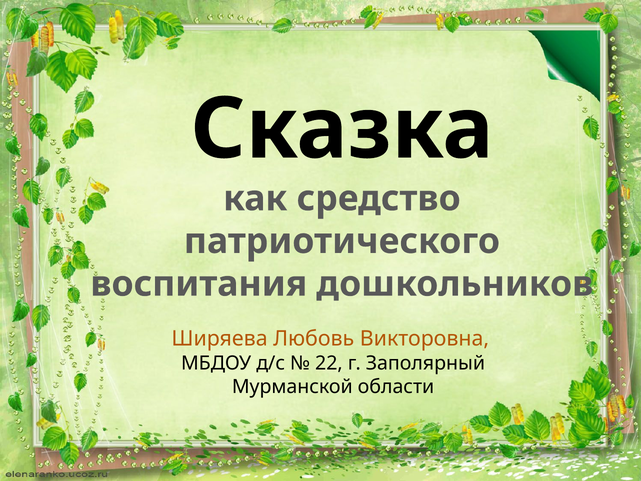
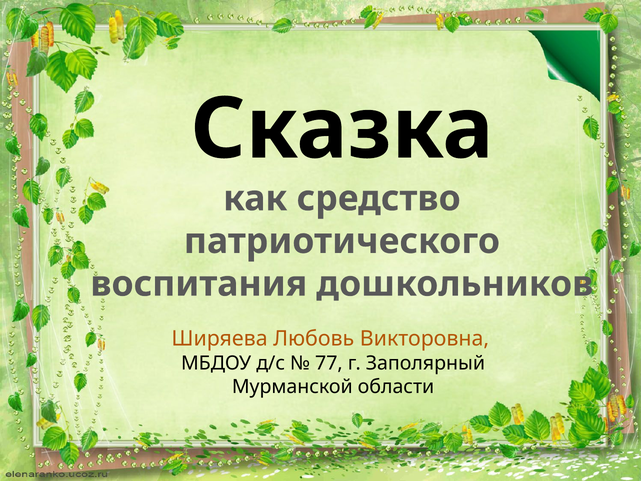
22: 22 -> 77
